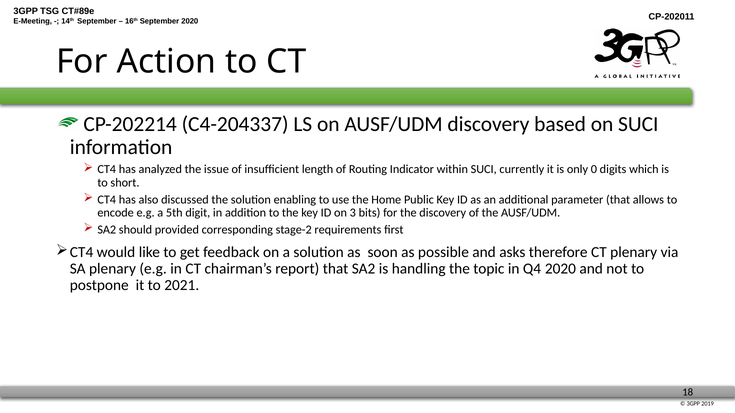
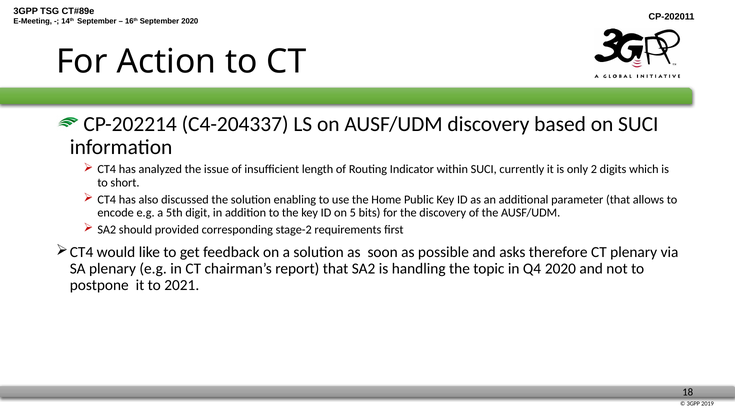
0: 0 -> 2
3: 3 -> 5
